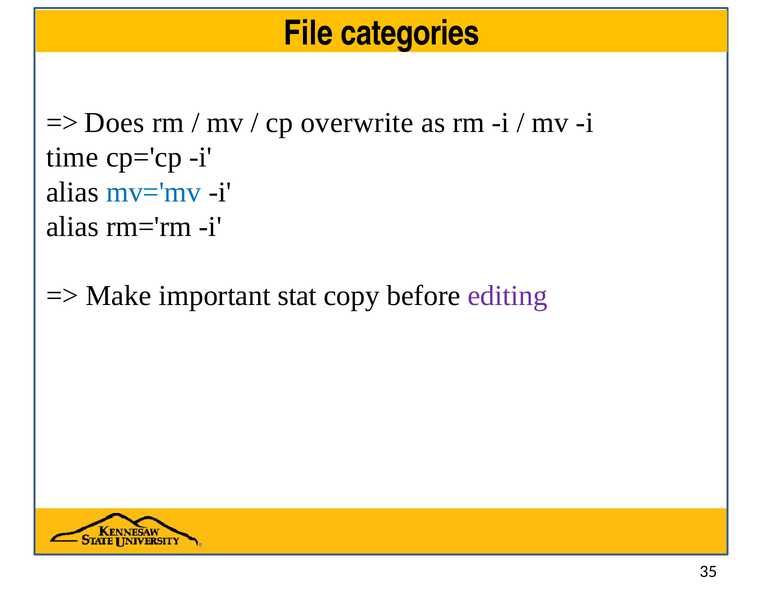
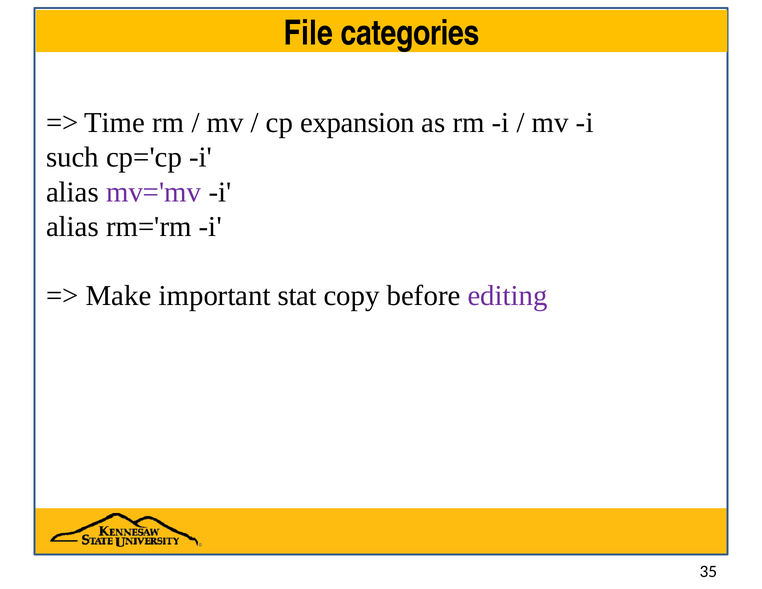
Does: Does -> Time
overwrite: overwrite -> expansion
time: time -> such
mv='mv colour: blue -> purple
